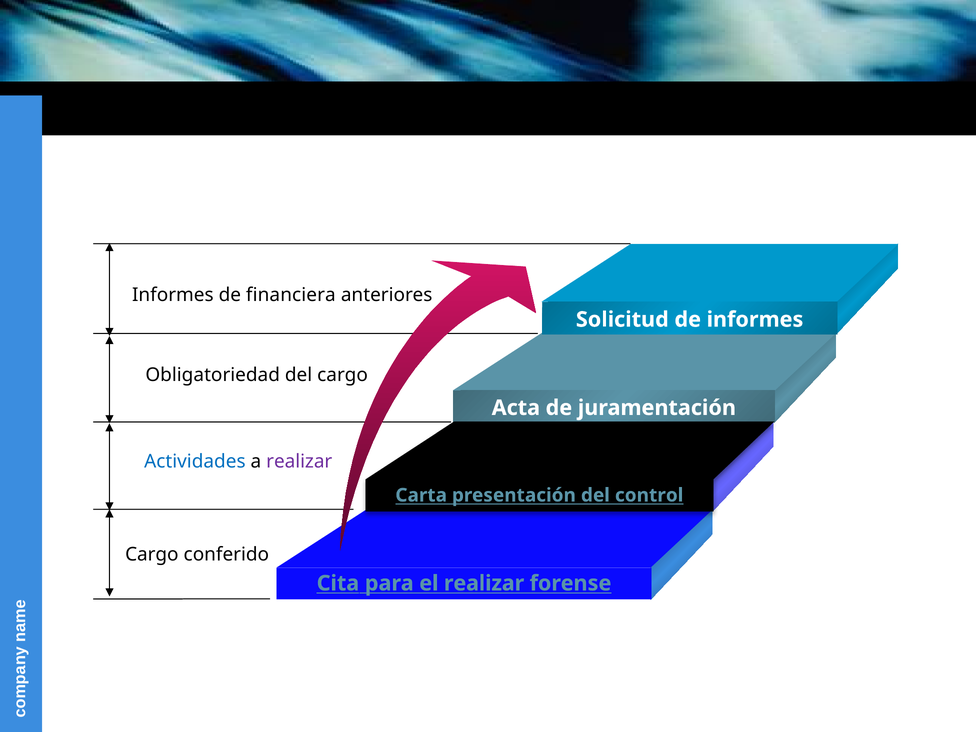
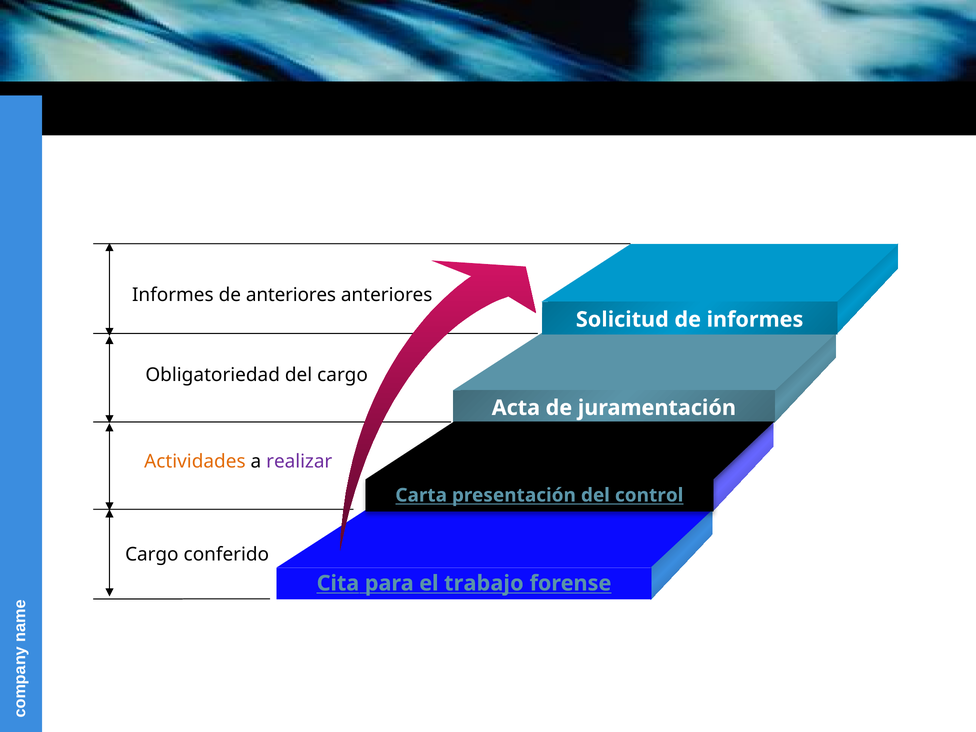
de financiera: financiera -> anteriores
Actividades colour: blue -> orange
el realizar: realizar -> trabajo
